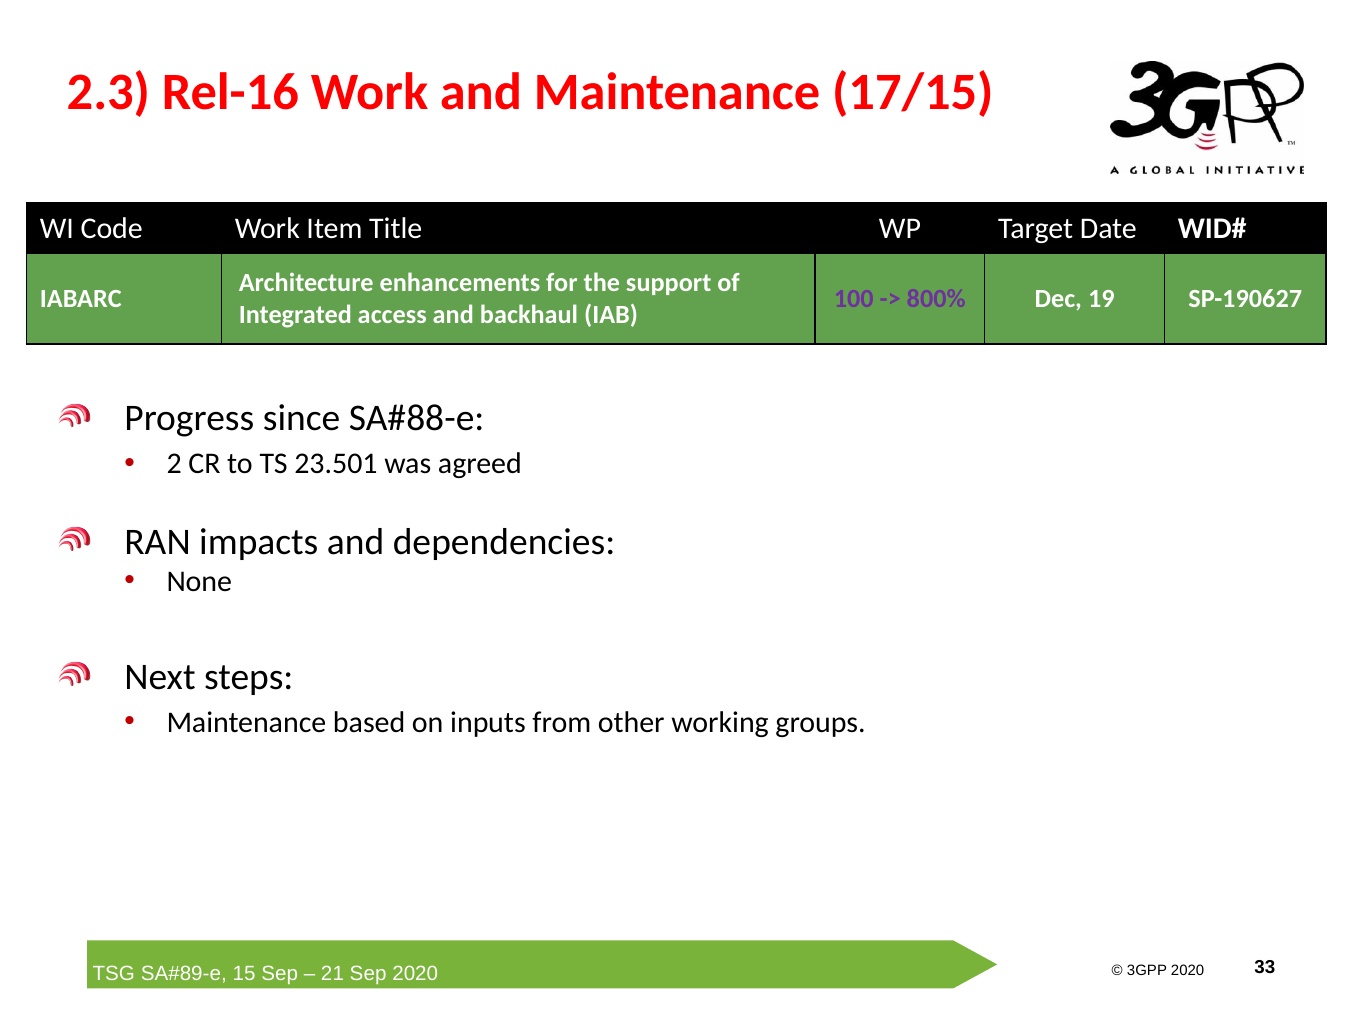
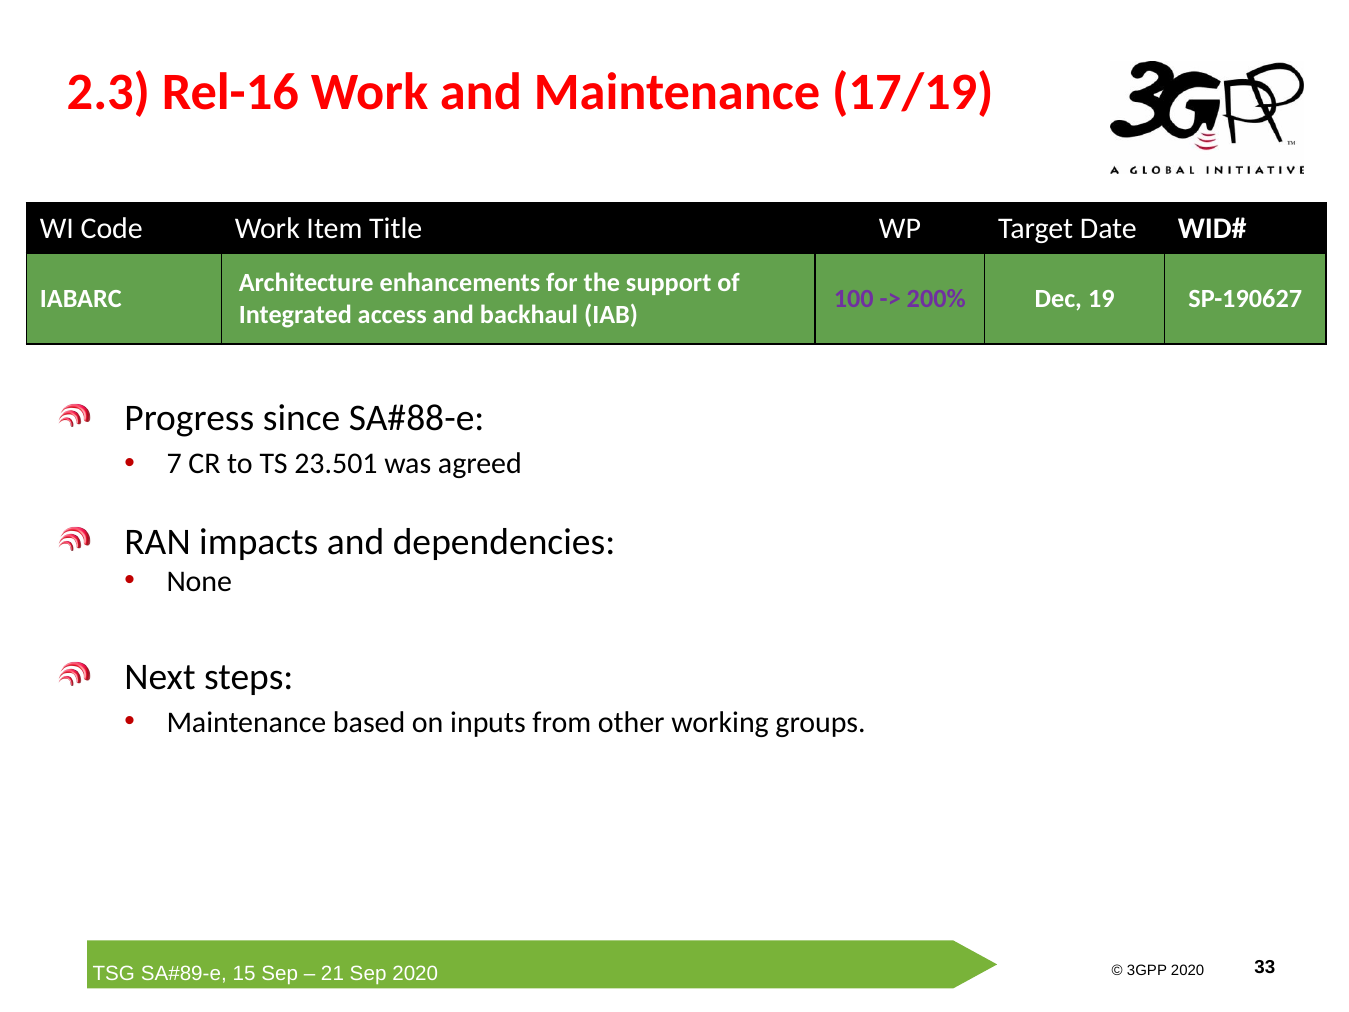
17/15: 17/15 -> 17/19
800%: 800% -> 200%
2: 2 -> 7
